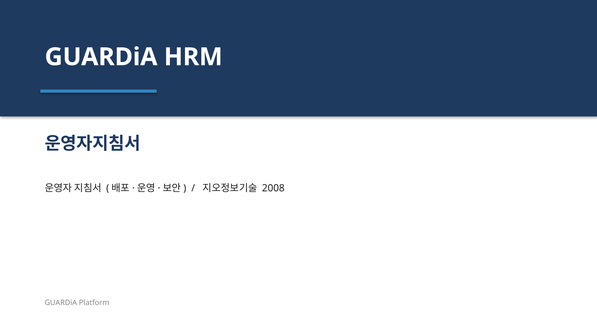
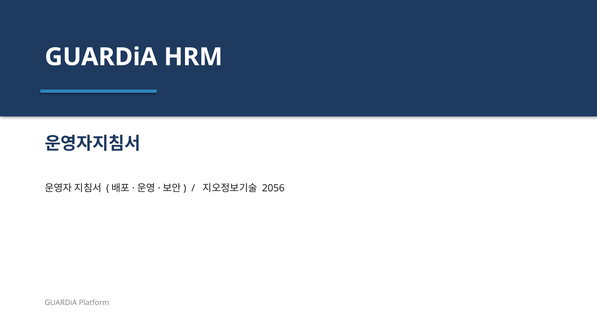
2008: 2008 -> 2056
